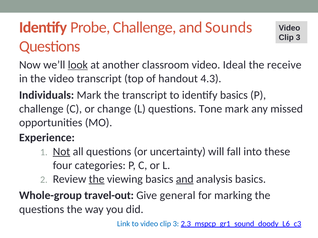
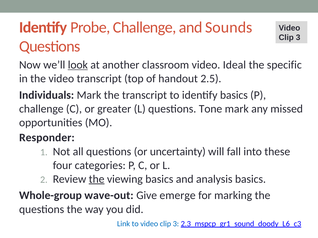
receive: receive -> specific
4.3: 4.3 -> 2.5
change: change -> greater
Experience: Experience -> Responder
Not underline: present -> none
and at (185, 179) underline: present -> none
travel-out: travel-out -> wave-out
general: general -> emerge
